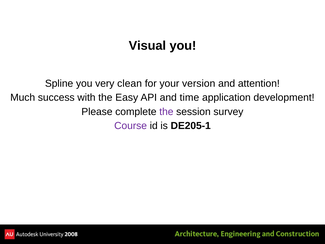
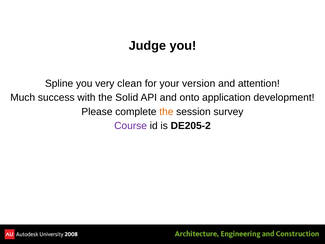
Visual: Visual -> Judge
Easy: Easy -> Solid
time: time -> onto
the at (166, 112) colour: purple -> orange
DE205-1: DE205-1 -> DE205-2
